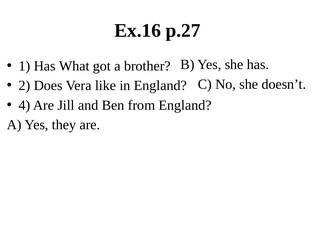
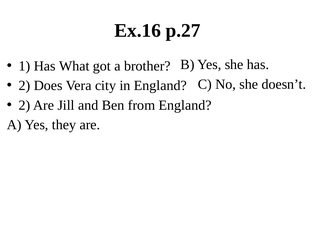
like: like -> city
4 at (25, 105): 4 -> 2
